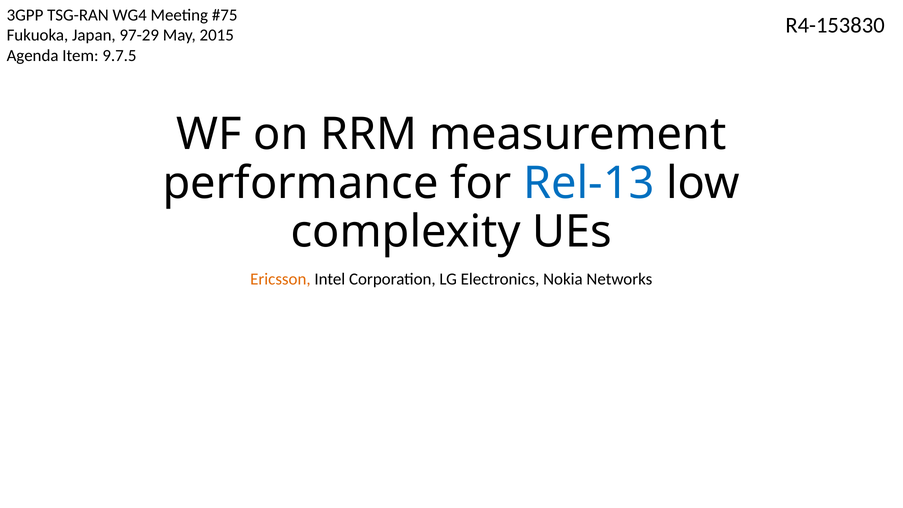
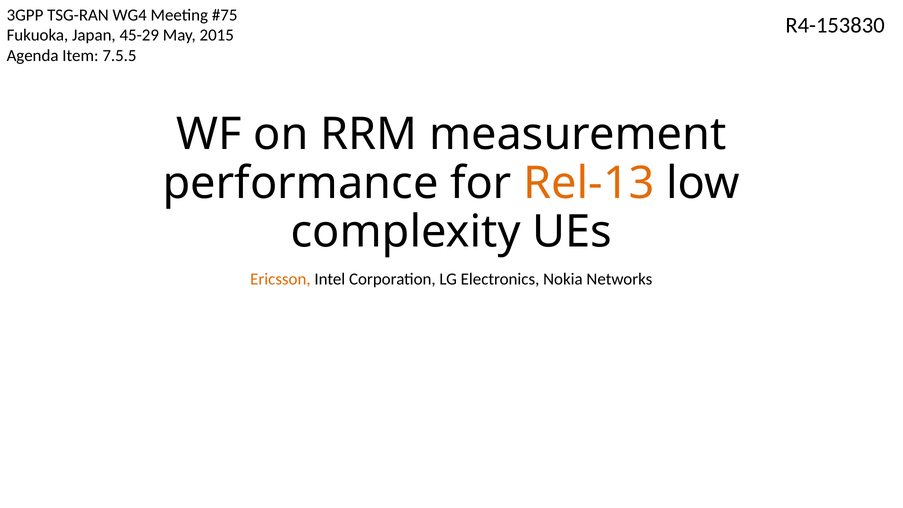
97-29: 97-29 -> 45-29
9.7.5: 9.7.5 -> 7.5.5
Rel-13 colour: blue -> orange
